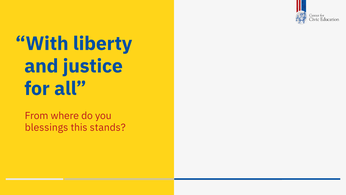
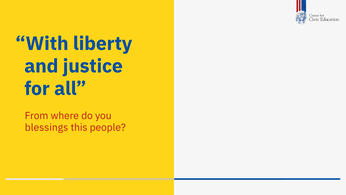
stands: stands -> people
